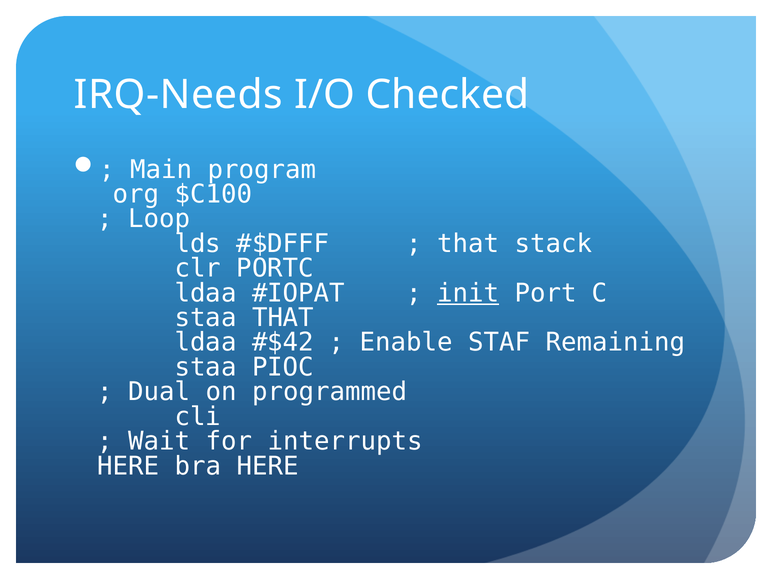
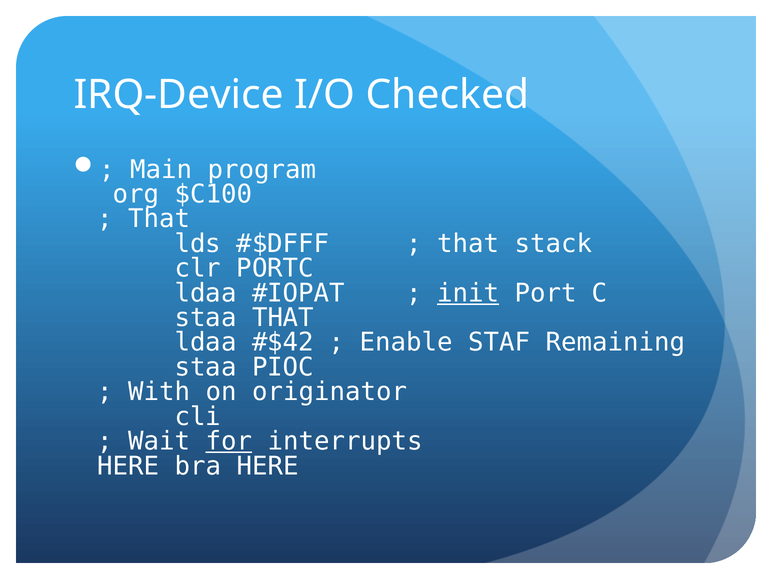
IRQ-Needs: IRQ-Needs -> IRQ-Device
Loop at (159, 219): Loop -> That
Dual: Dual -> With
programmed: programmed -> originator
for underline: none -> present
